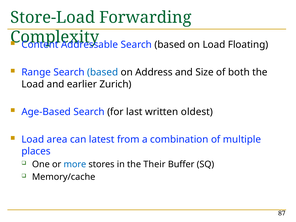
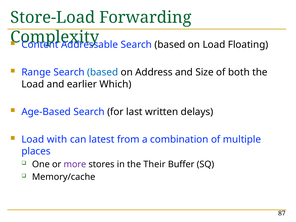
Zurich: Zurich -> Which
oldest: oldest -> delays
area: area -> with
more colour: blue -> purple
